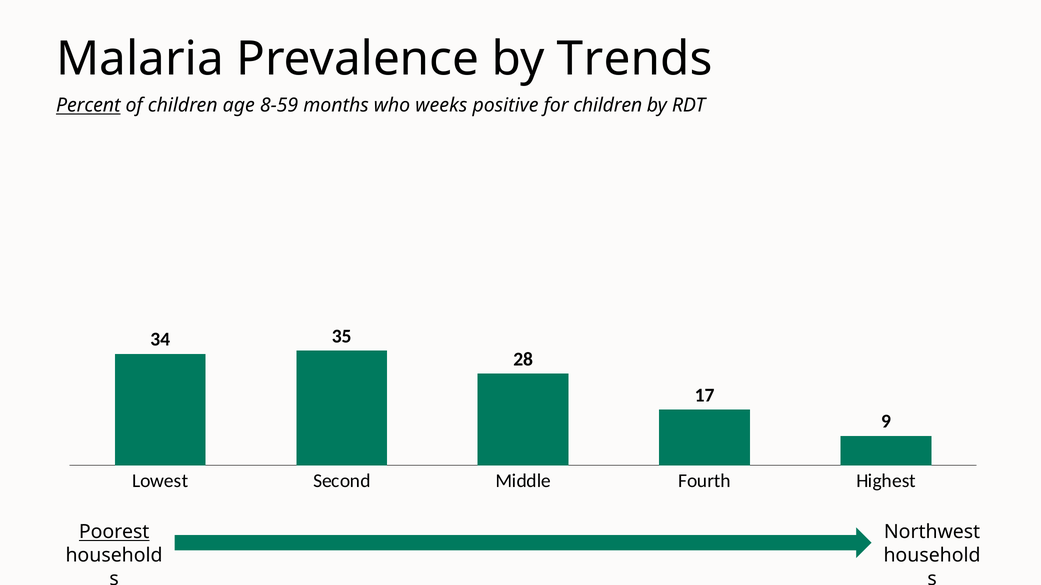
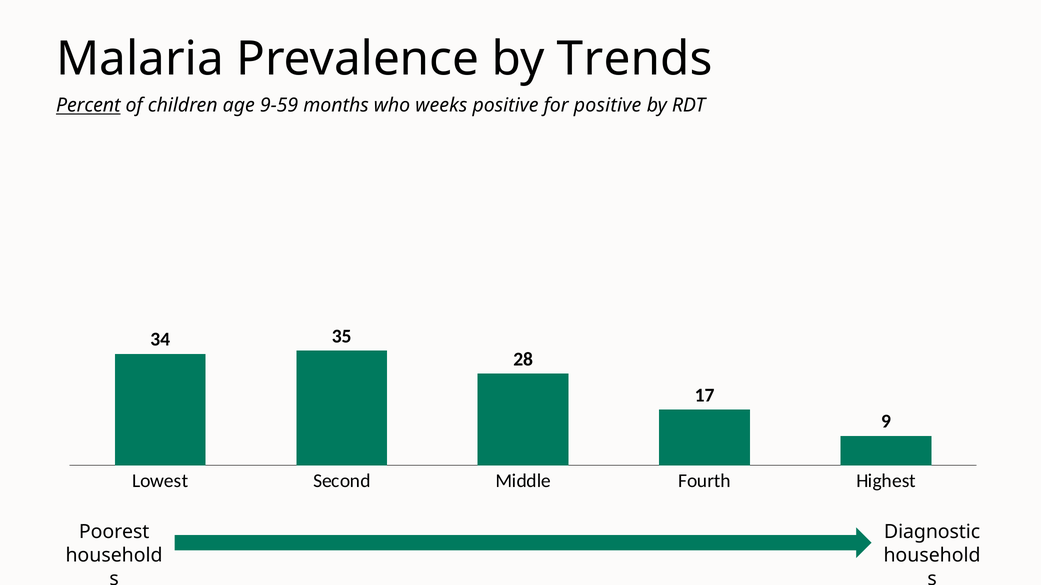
8-59: 8-59 -> 9-59
for children: children -> positive
Poorest underline: present -> none
Northwest: Northwest -> Diagnostic
